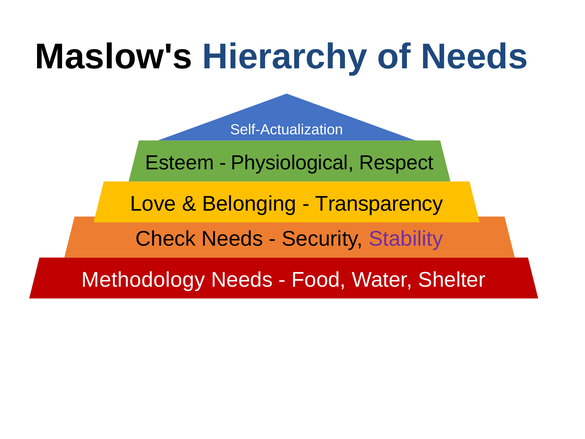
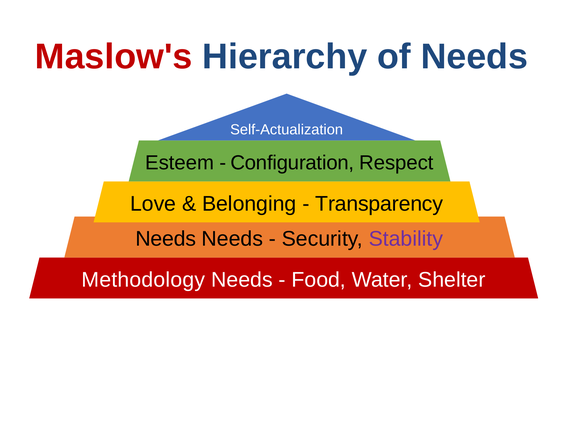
Maslow's colour: black -> red
Physiological: Physiological -> Configuration
Check at (166, 239): Check -> Needs
